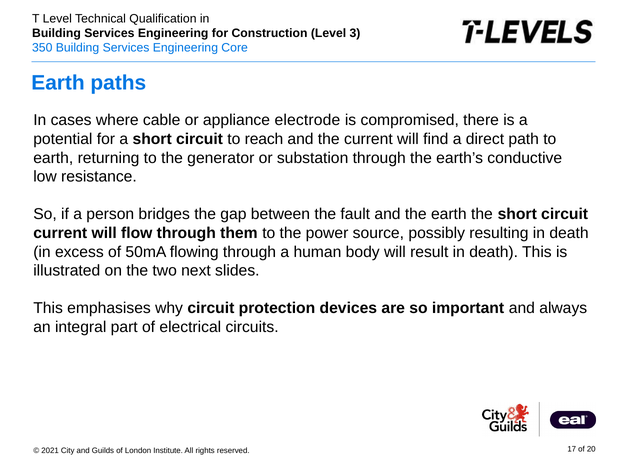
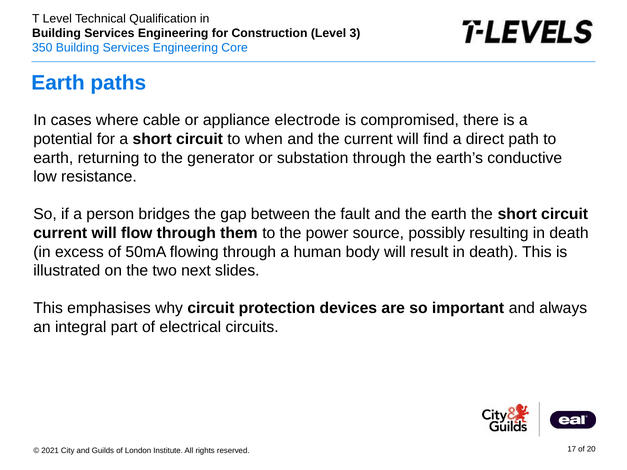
reach: reach -> when
